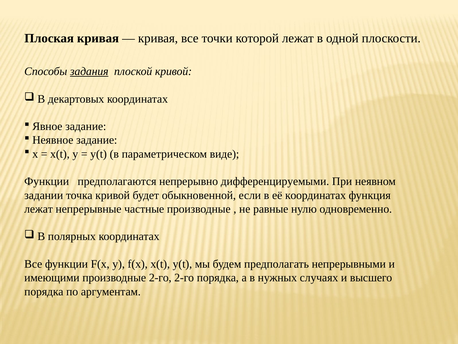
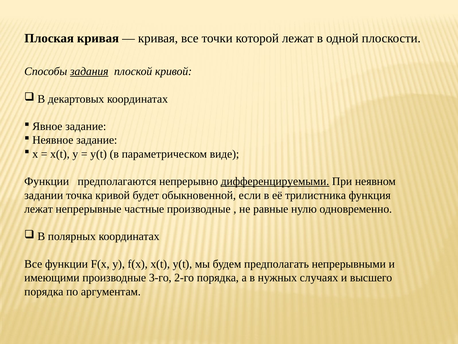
дифференцируемыми underline: none -> present
её координатах: координатах -> трилистника
производные 2-го: 2-го -> 3-го
